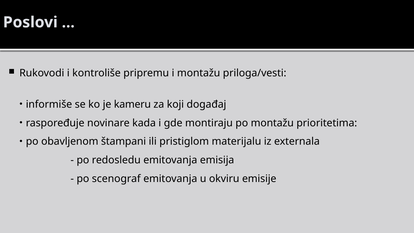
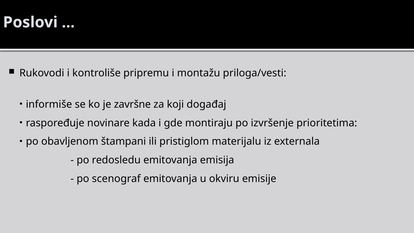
kameru: kameru -> završne
po montažu: montažu -> izvršenje
